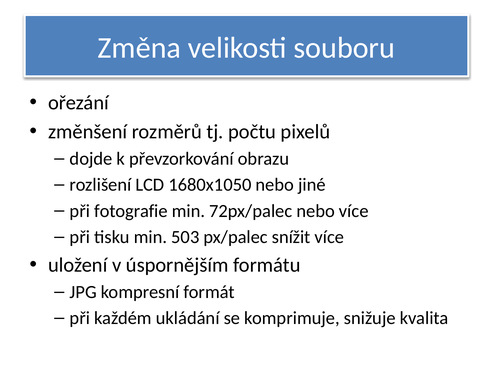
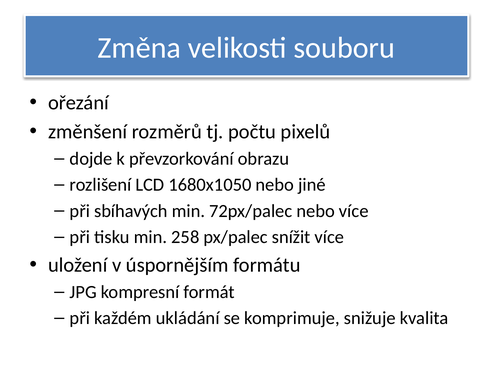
fotografie: fotografie -> sbíhavých
503: 503 -> 258
